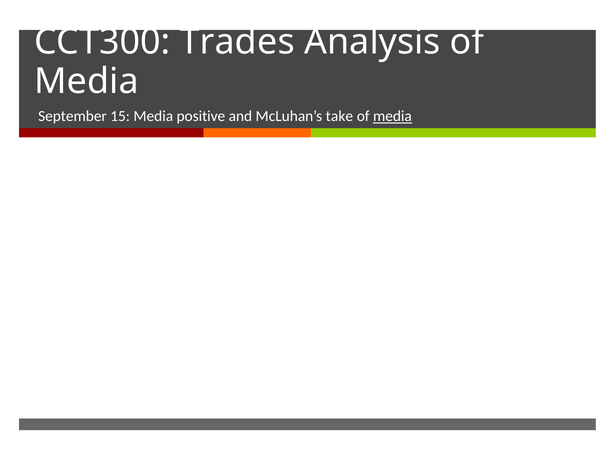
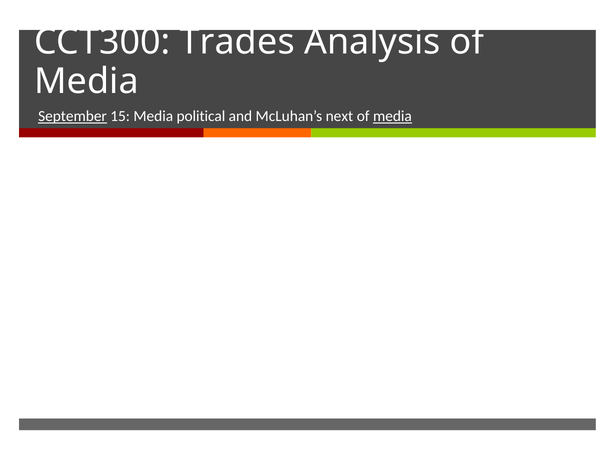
September underline: none -> present
positive: positive -> political
take: take -> next
